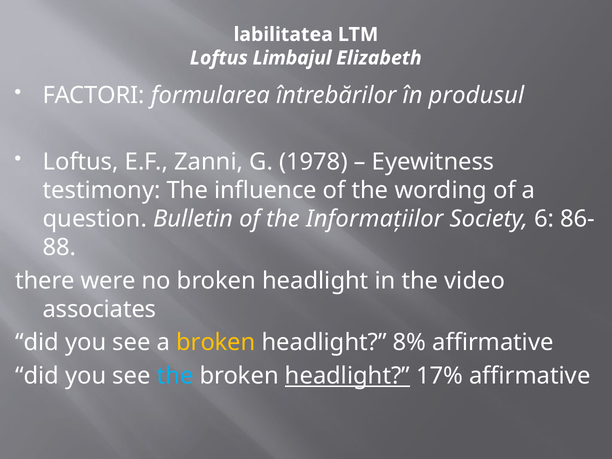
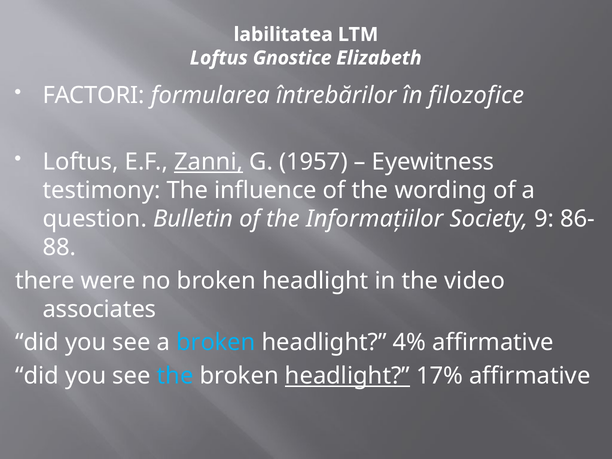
Limbajul: Limbajul -> Gnostice
produsul: produsul -> filozofice
Zanni underline: none -> present
1978: 1978 -> 1957
6: 6 -> 9
broken at (216, 343) colour: yellow -> light blue
8%: 8% -> 4%
